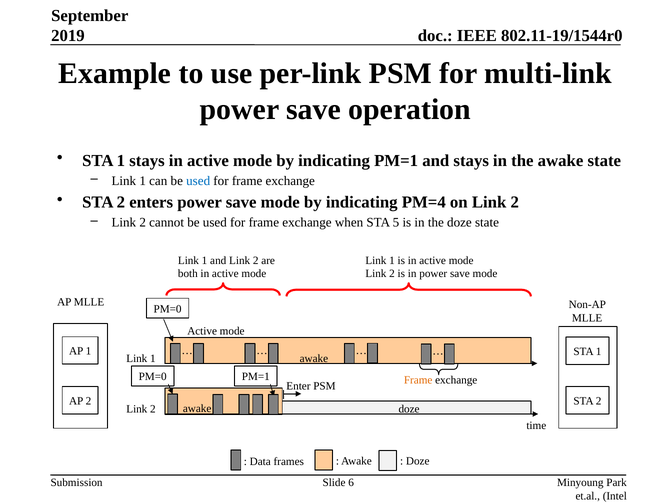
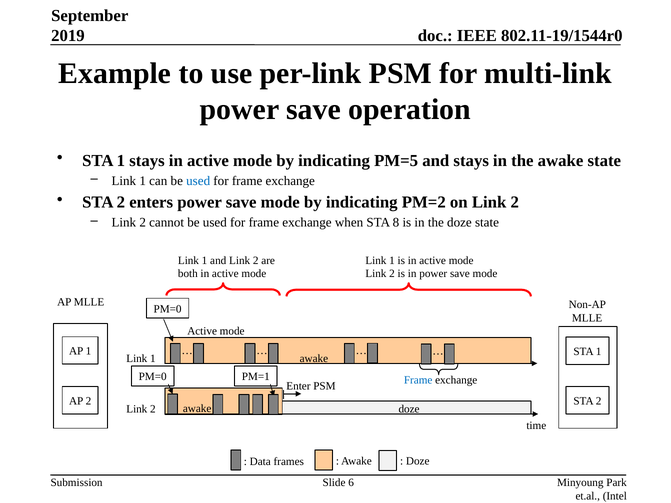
indicating PM=1: PM=1 -> PM=5
PM=4: PM=4 -> PM=2
5: 5 -> 8
Frame at (418, 380) colour: orange -> blue
